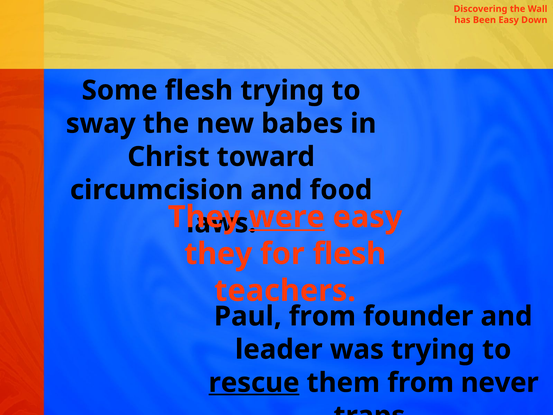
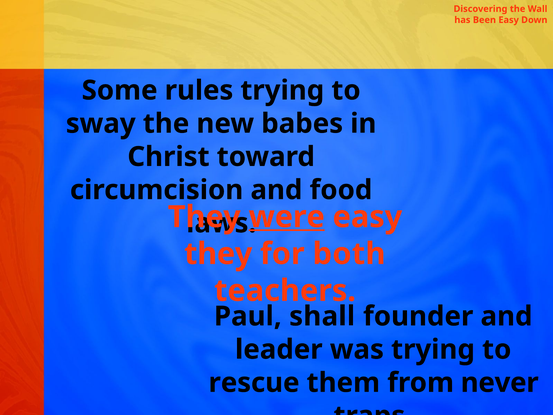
Some flesh: flesh -> rules
for flesh: flesh -> both
Paul from: from -> shall
rescue underline: present -> none
